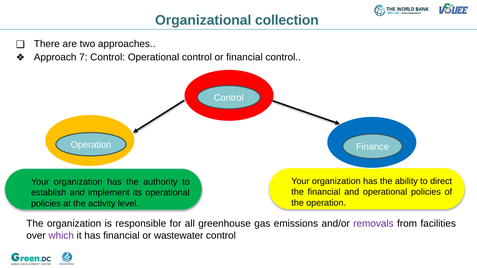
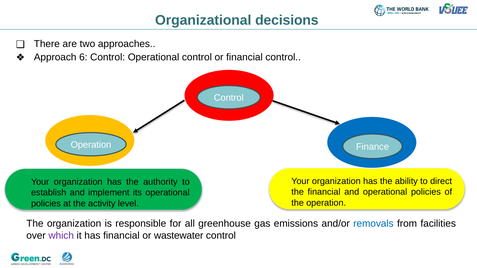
collection: collection -> decisions
7: 7 -> 6
removals colour: purple -> blue
